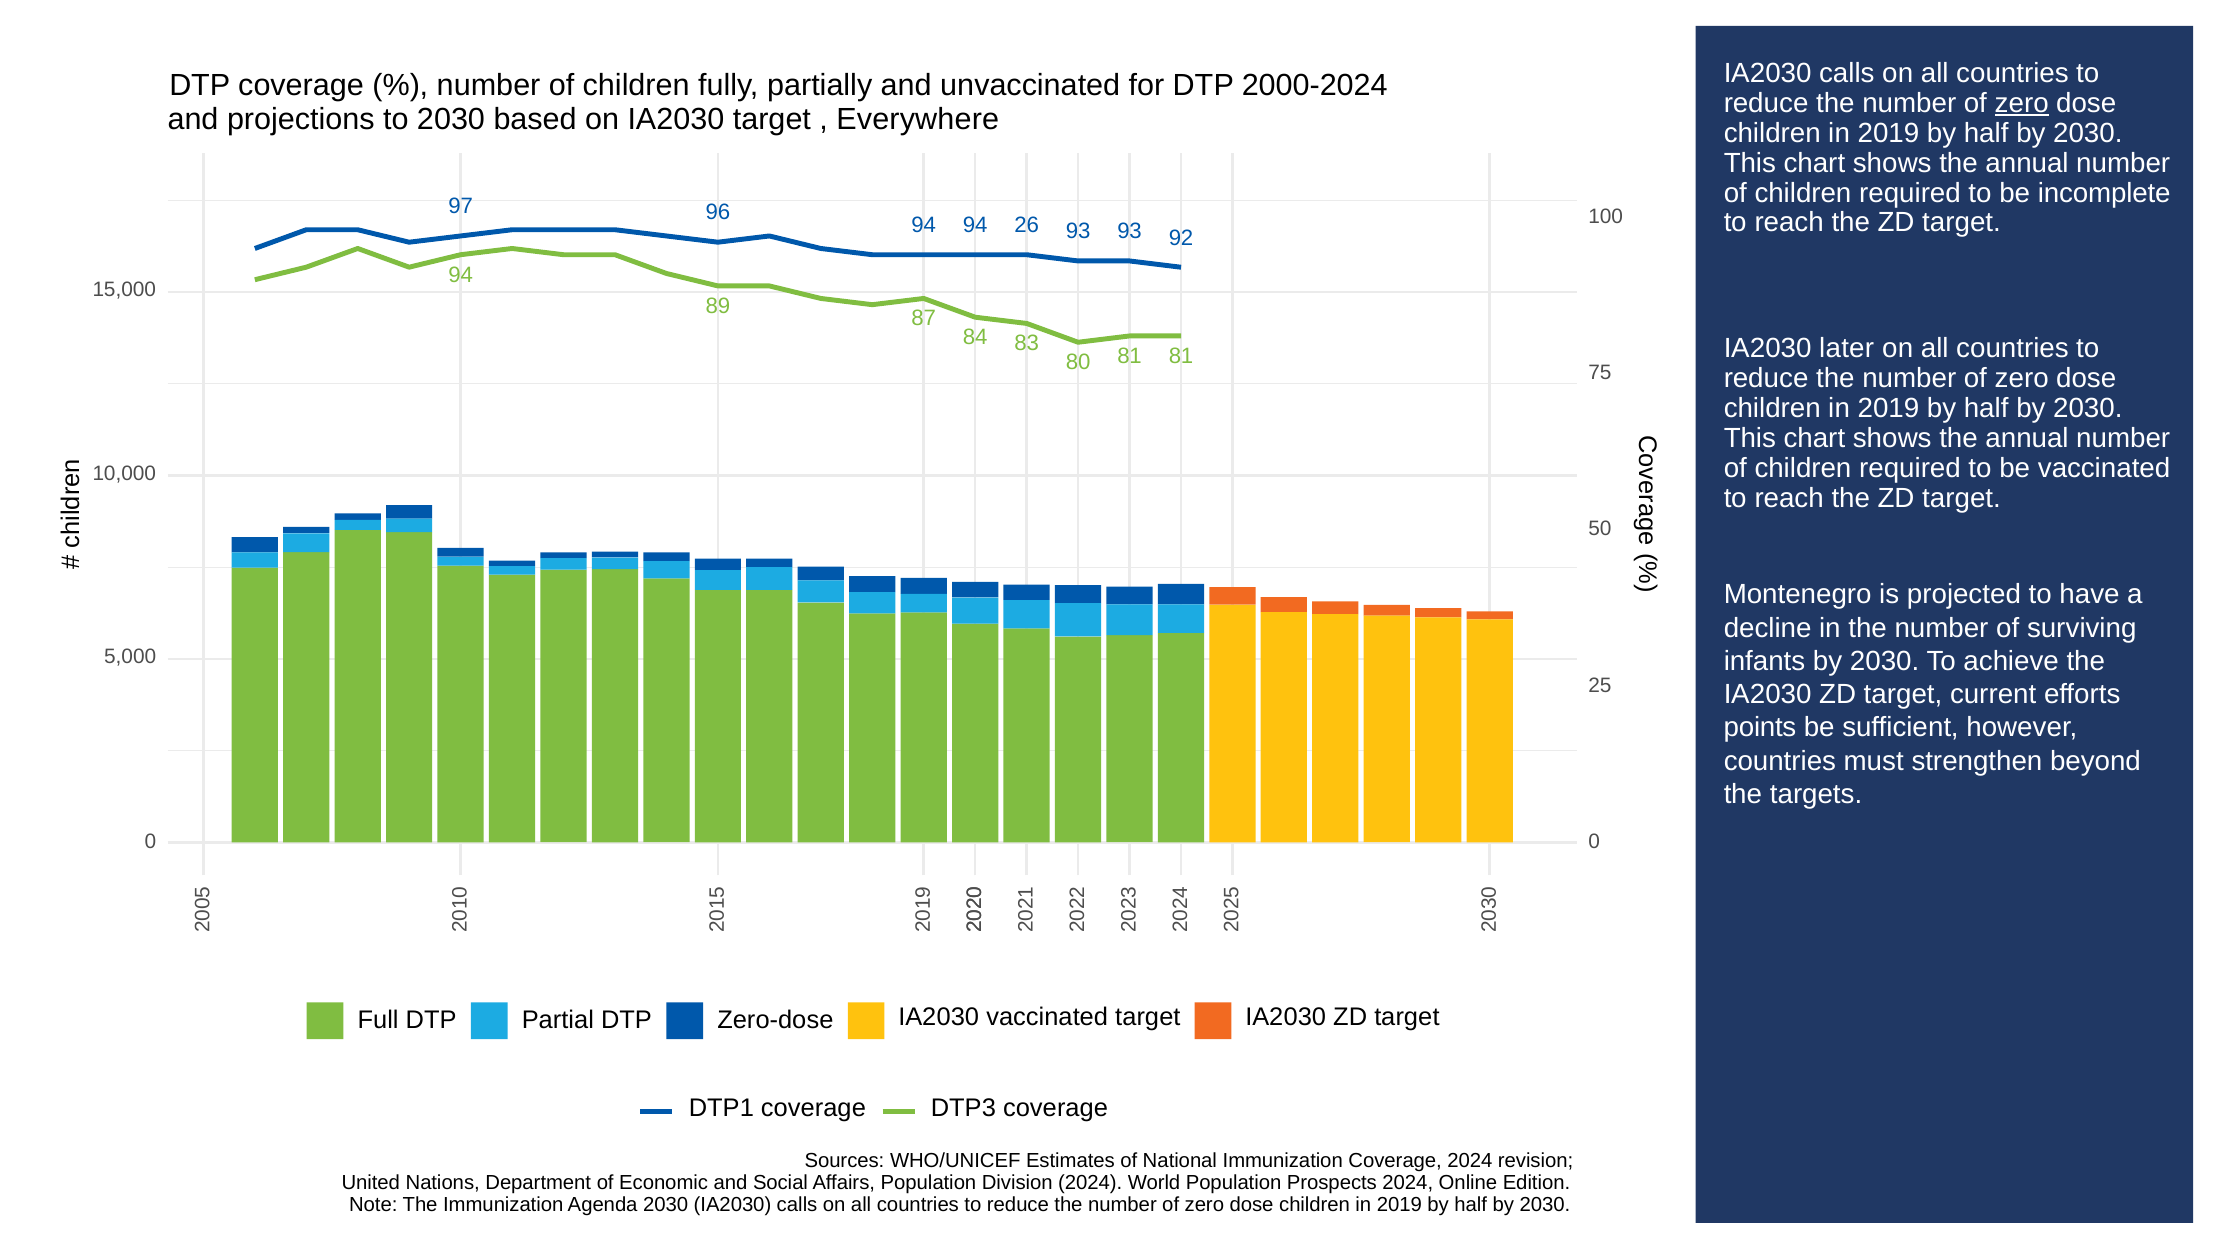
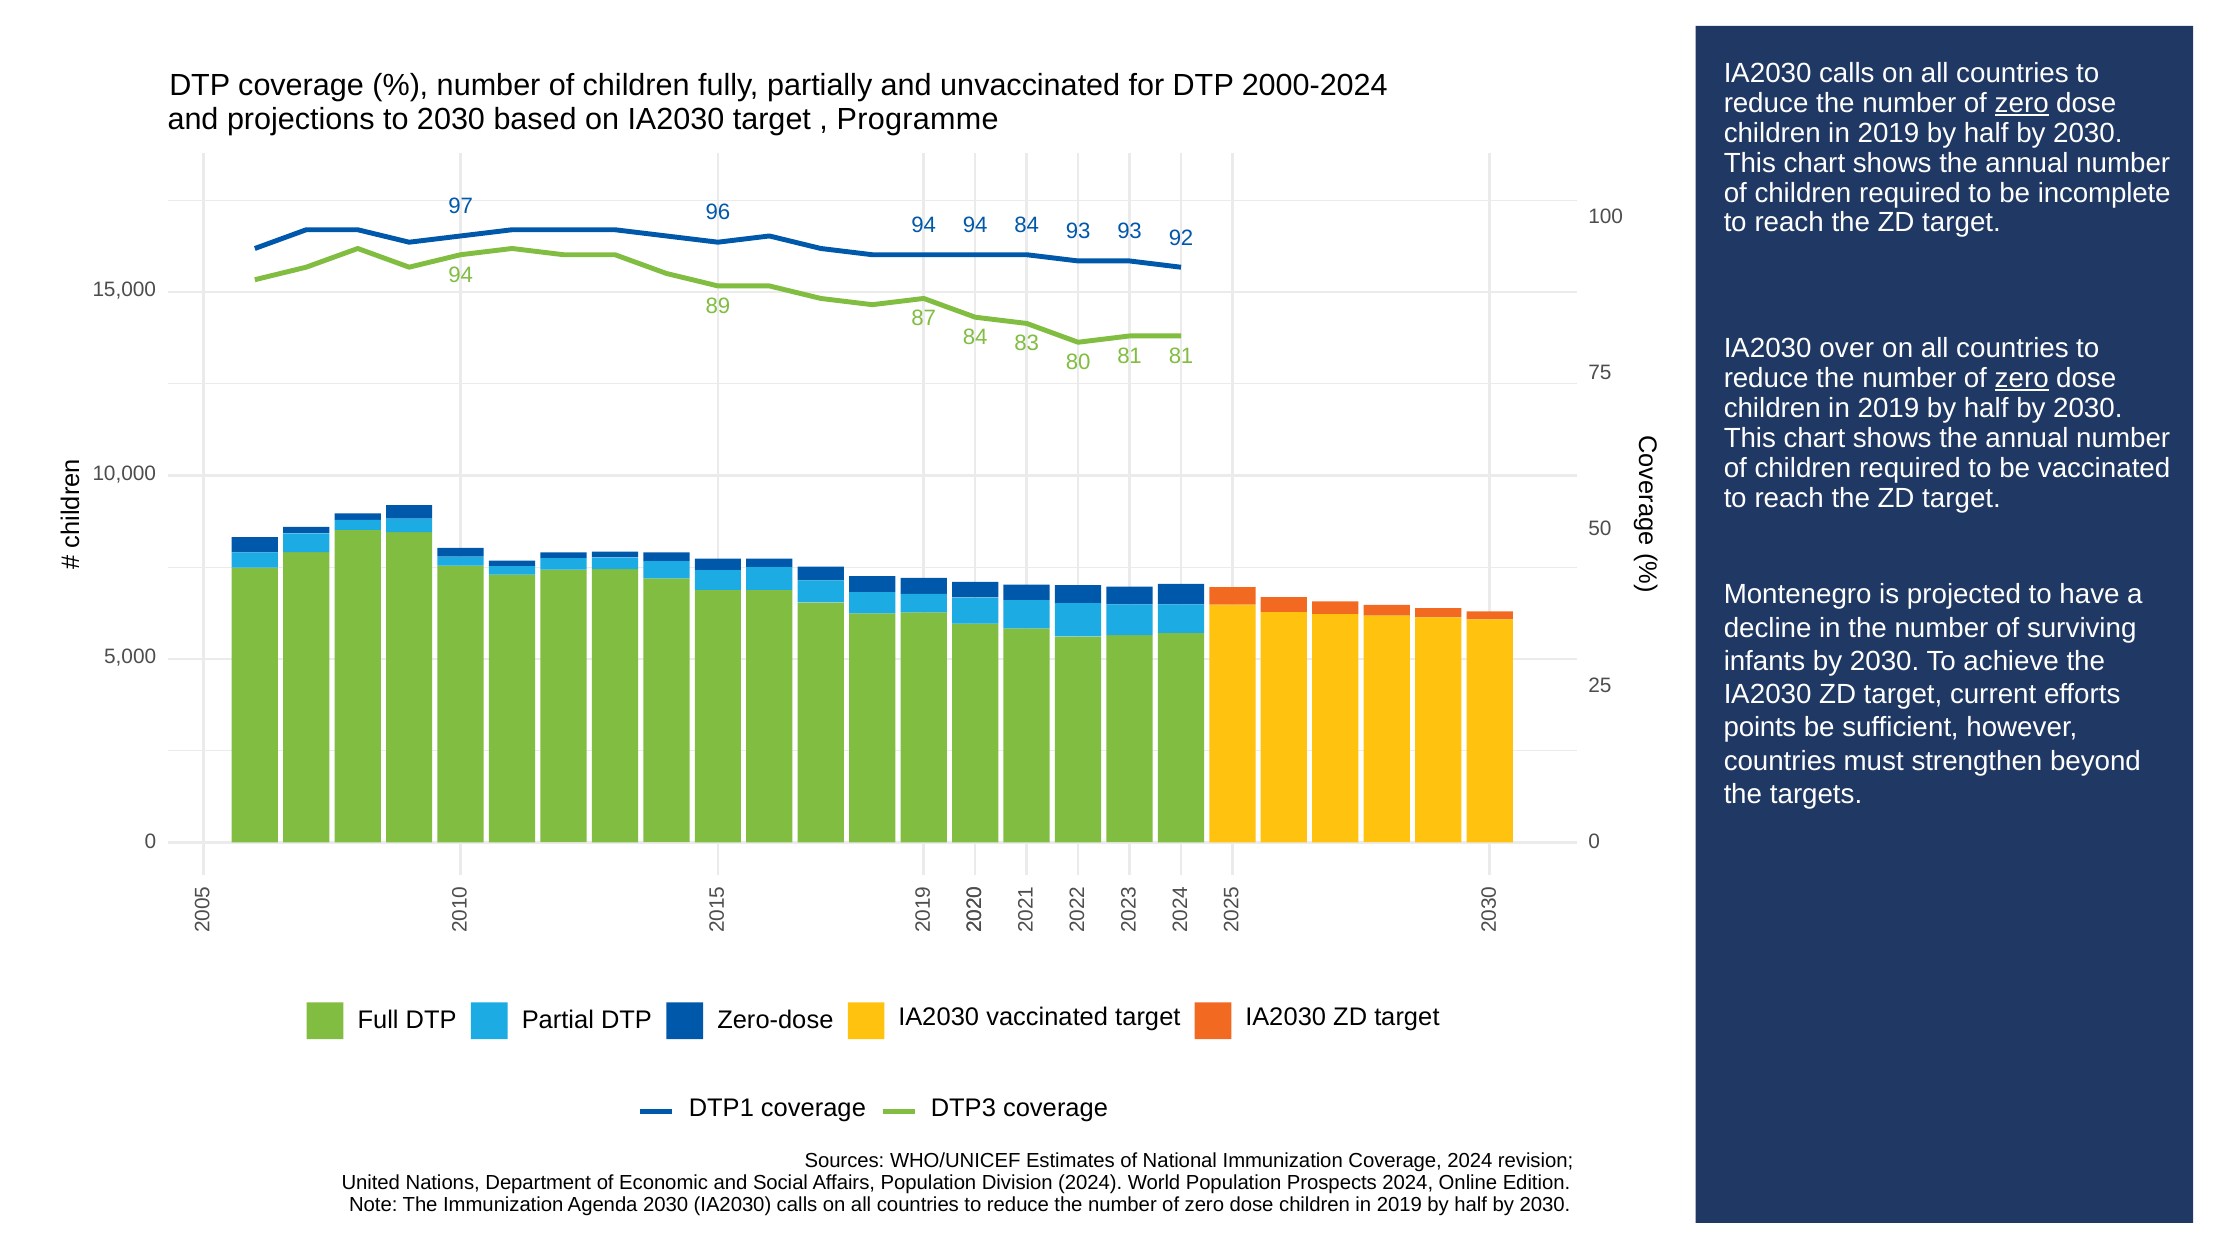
Everywhere: Everywhere -> Programme
94 26: 26 -> 84
later: later -> over
zero at (2022, 378) underline: none -> present
